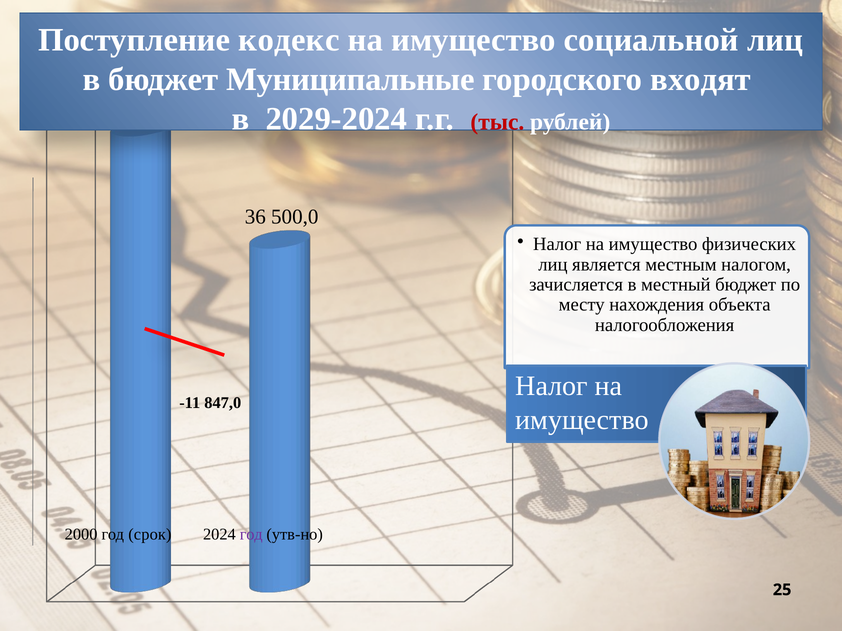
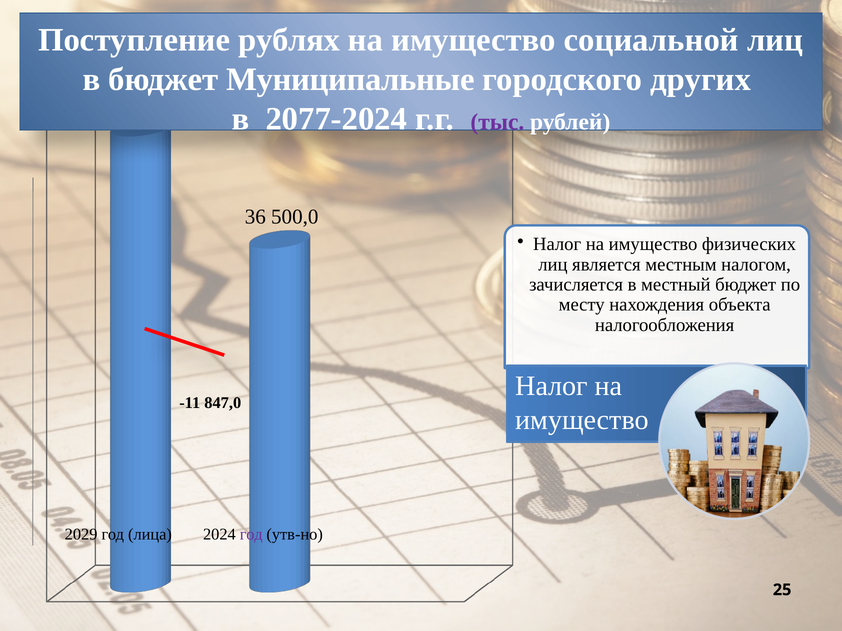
кодекс: кодекс -> рублях
входят: входят -> других
2029-2024: 2029-2024 -> 2077-2024
тыс colour: red -> purple
2000: 2000 -> 2029
срок: срок -> лица
